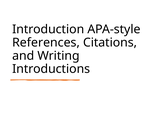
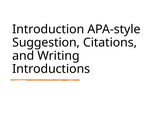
References: References -> Suggestion
